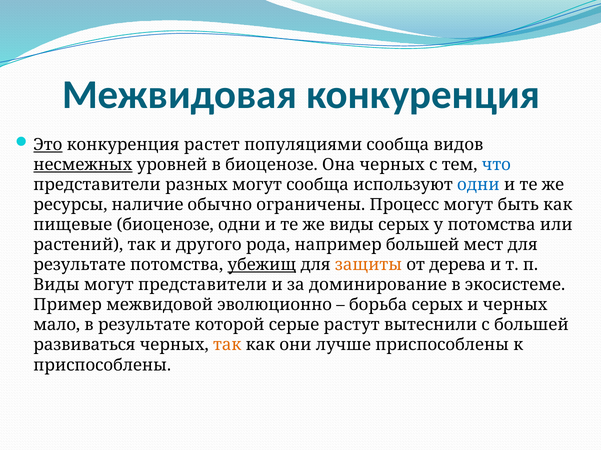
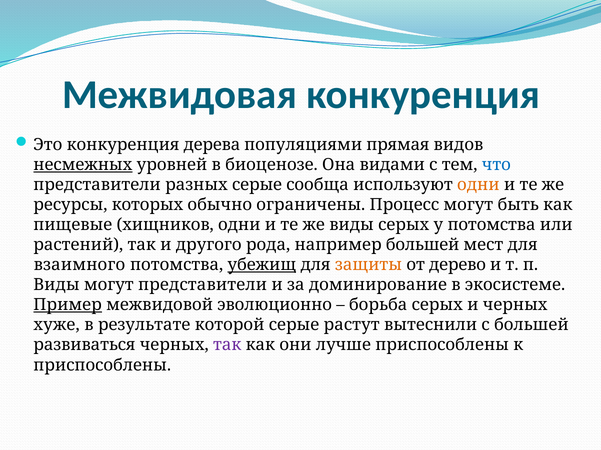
Это underline: present -> none
растет: растет -> дерева
популяциями сообща: сообща -> прямая
Она черных: черных -> видами
разных могут: могут -> серые
одни at (478, 185) colour: blue -> orange
наличие: наличие -> которых
пищевые биоценозе: биоценозе -> хищников
результате at (80, 265): результате -> взаимного
дерева: дерева -> дерево
Пример underline: none -> present
мало: мало -> хуже
так at (227, 346) colour: orange -> purple
